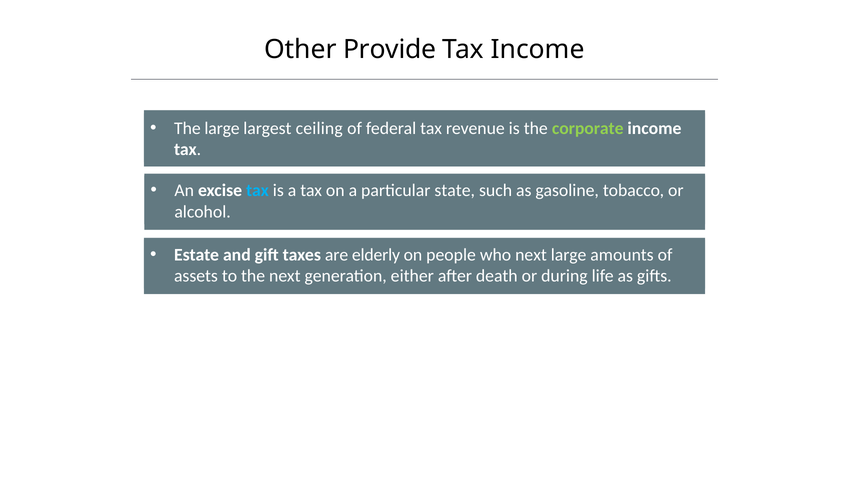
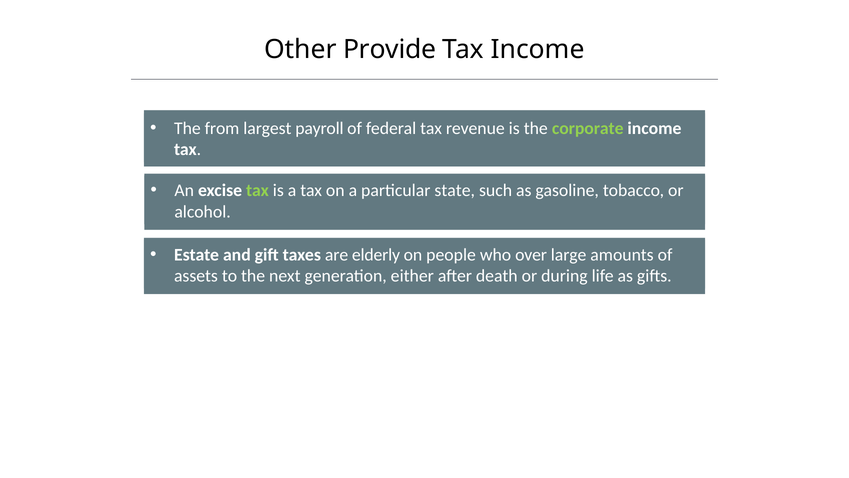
The large: large -> from
ceiling: ceiling -> payroll
tax at (257, 190) colour: light blue -> light green
who next: next -> over
